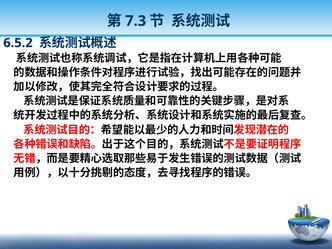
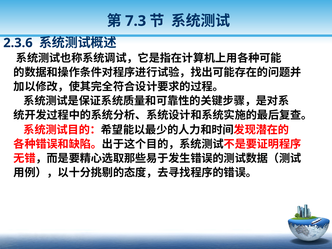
6.5.2: 6.5.2 -> 2.3.6
